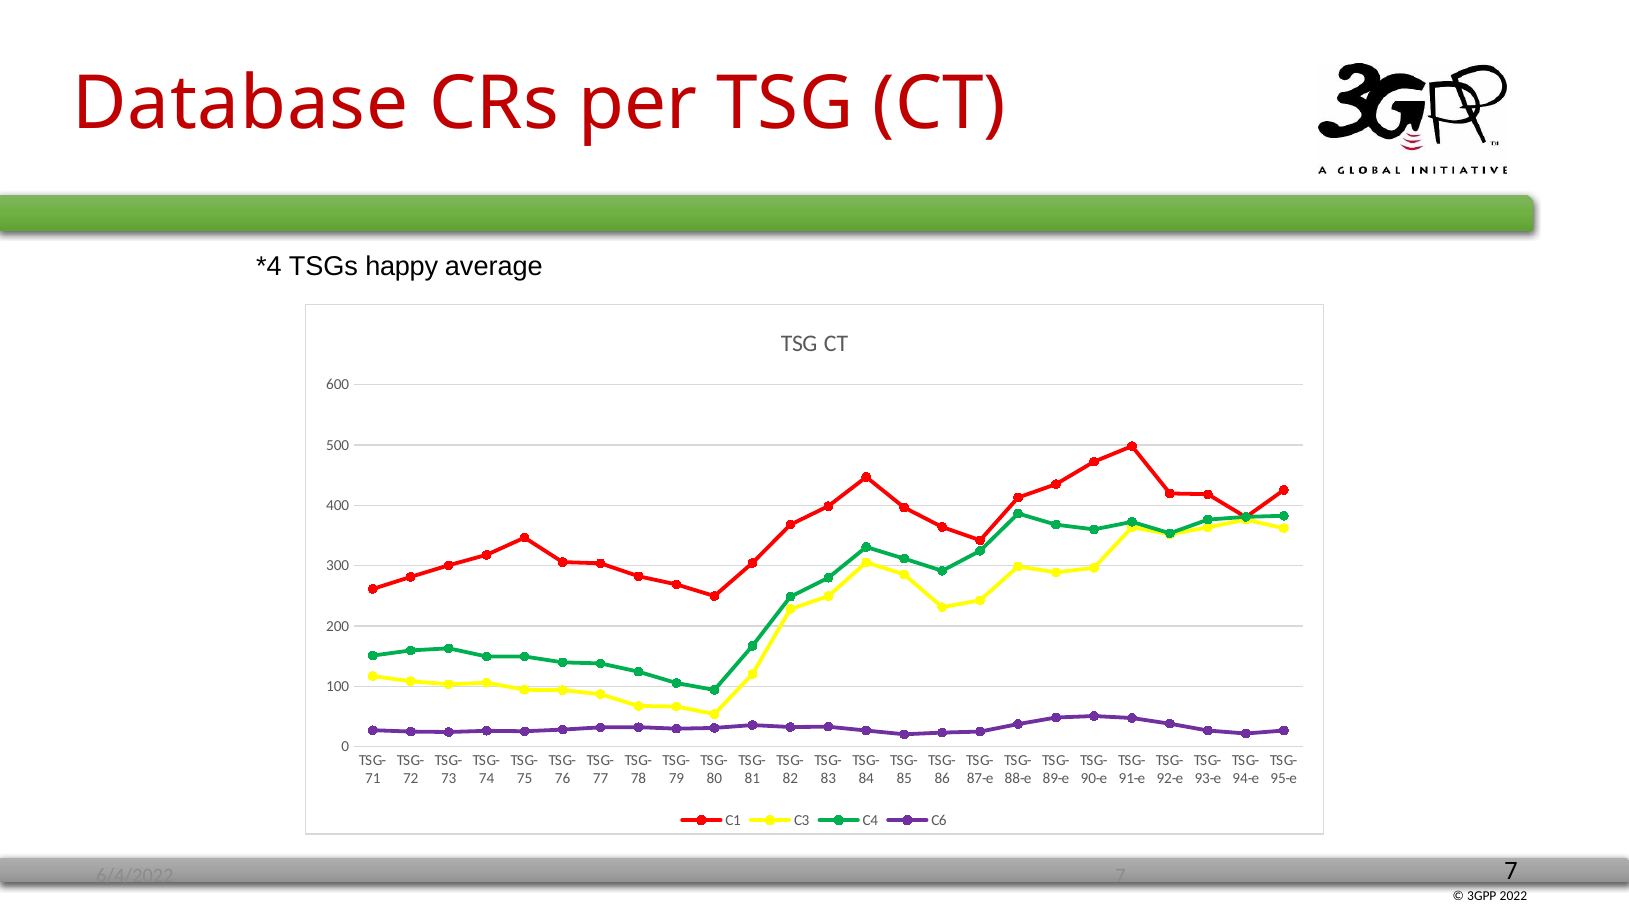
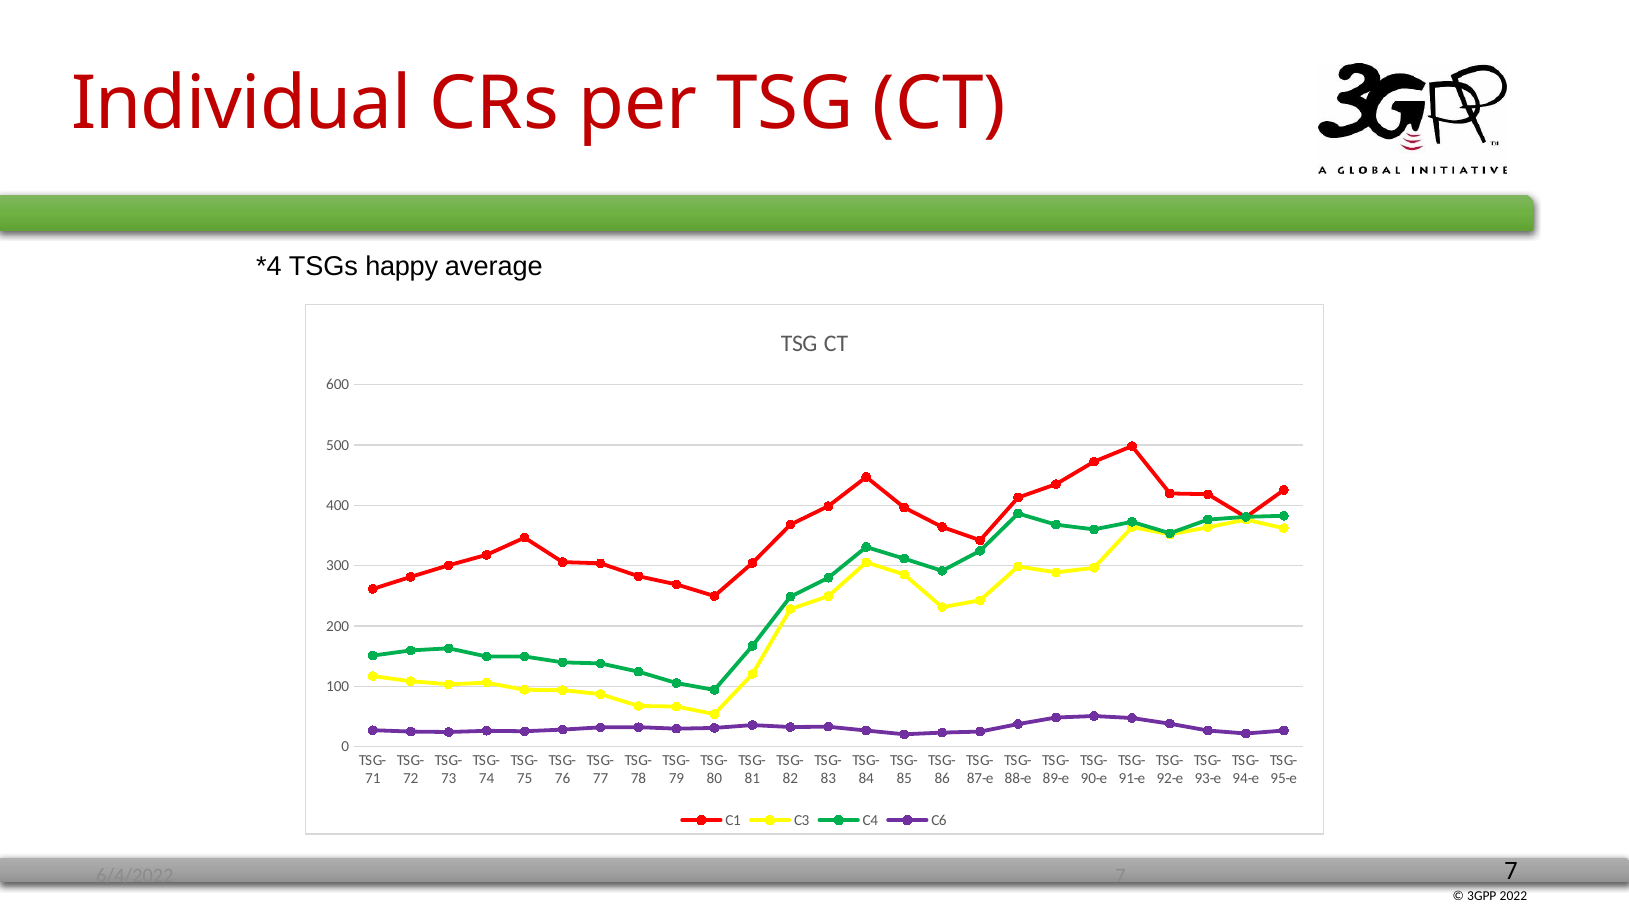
Database: Database -> Individual
